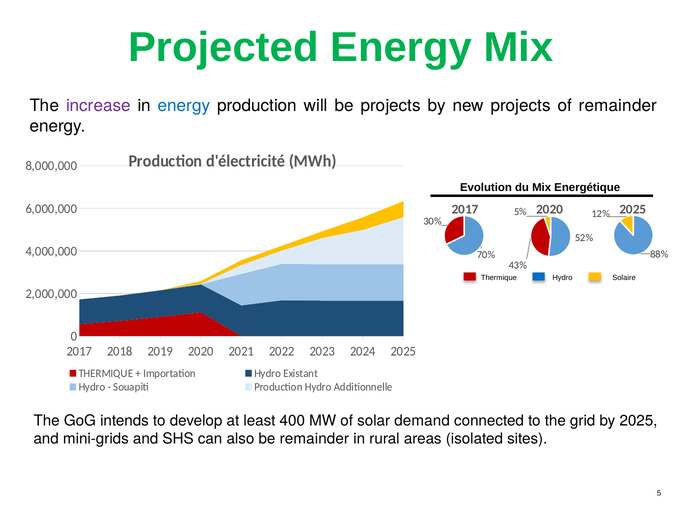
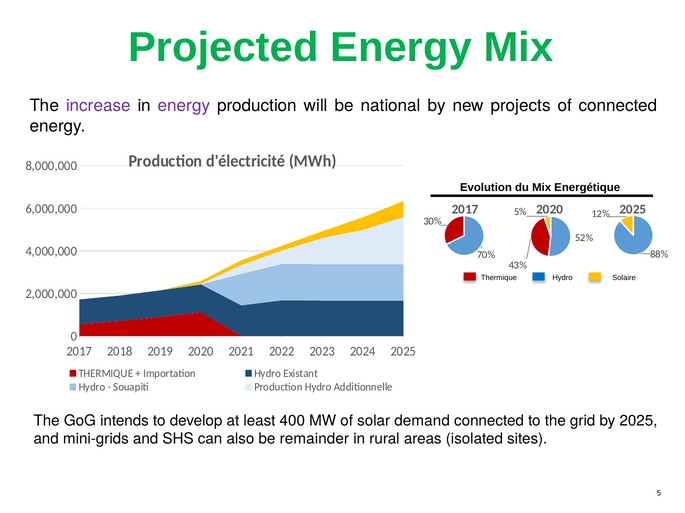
energy at (184, 106) colour: blue -> purple
be projects: projects -> national
of remainder: remainder -> connected
